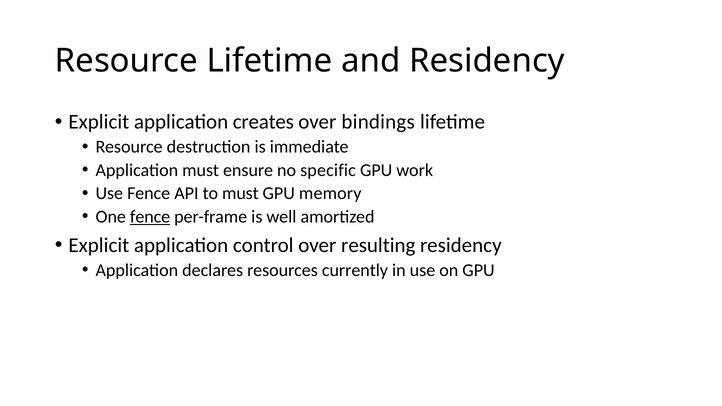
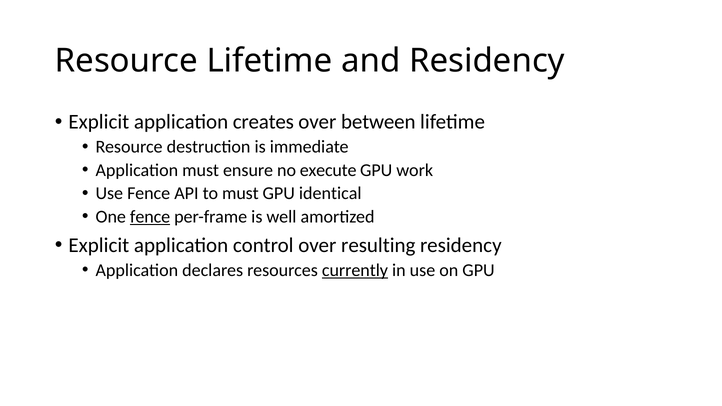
bindings: bindings -> between
specific: specific -> execute
memory: memory -> identical
currently underline: none -> present
